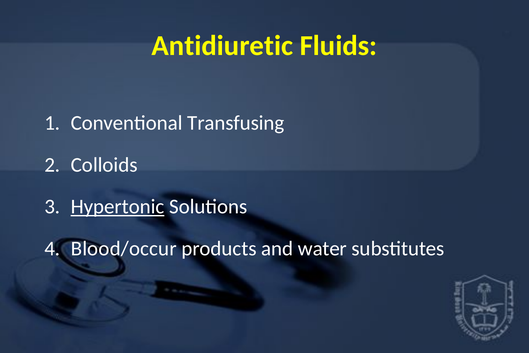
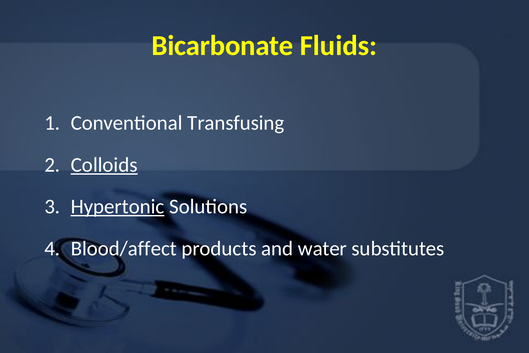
Antidiuretic: Antidiuretic -> Bicarbonate
Colloids underline: none -> present
Blood/occur: Blood/occur -> Blood/affect
